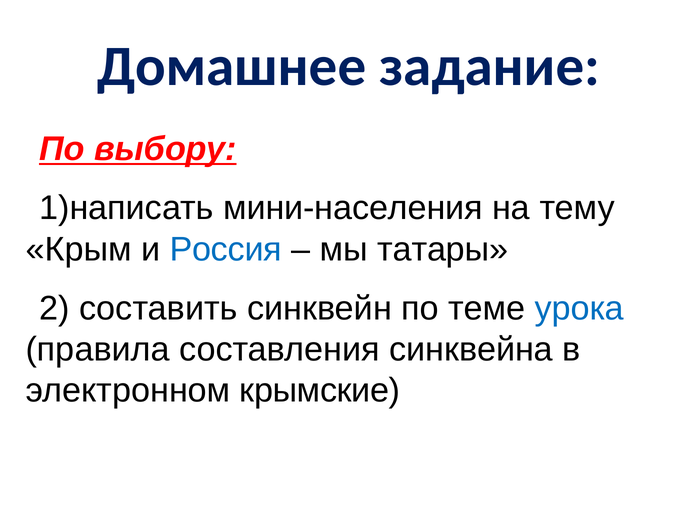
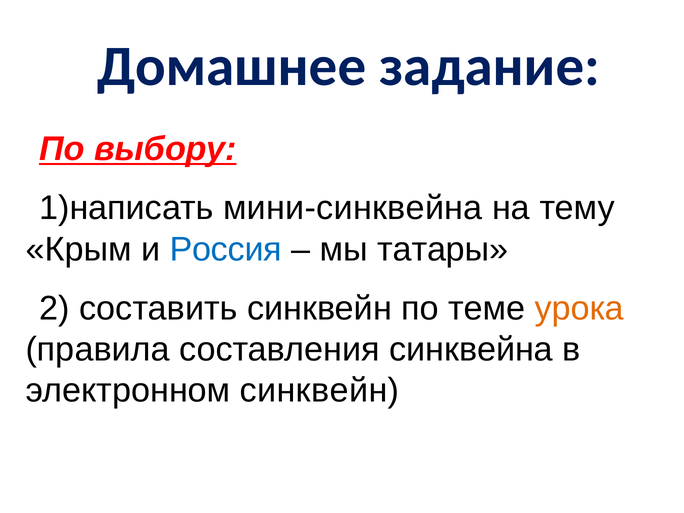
мини-населения: мини-населения -> мини-синквейна
урока colour: blue -> orange
электронном крымские: крымские -> синквейн
